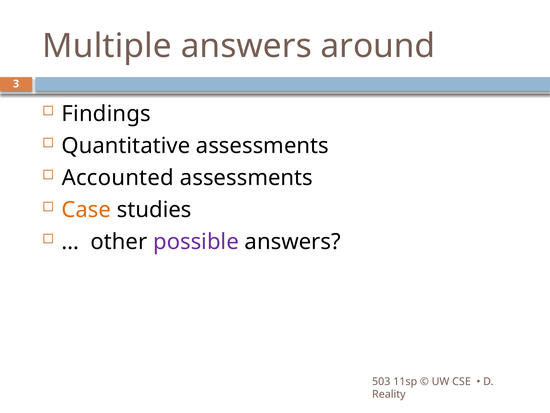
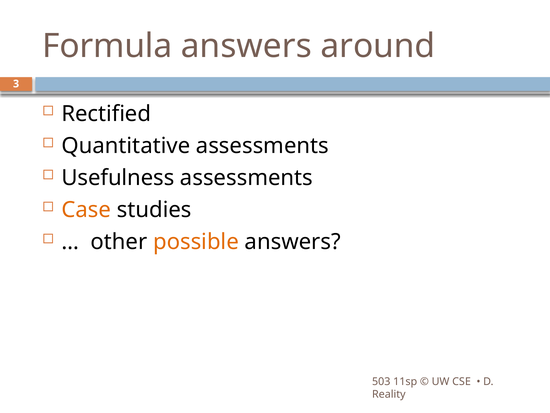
Multiple: Multiple -> Formula
Findings: Findings -> Rectified
Accounted: Accounted -> Usefulness
possible colour: purple -> orange
